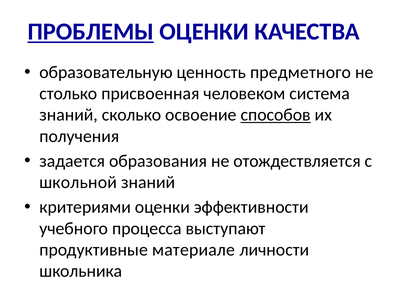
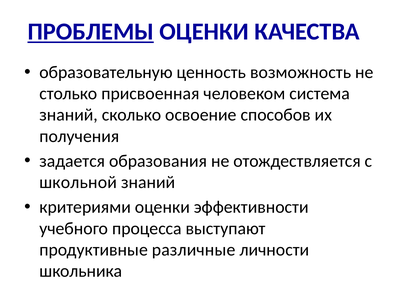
предметного: предметного -> возможность
способов underline: present -> none
материале: материале -> различные
